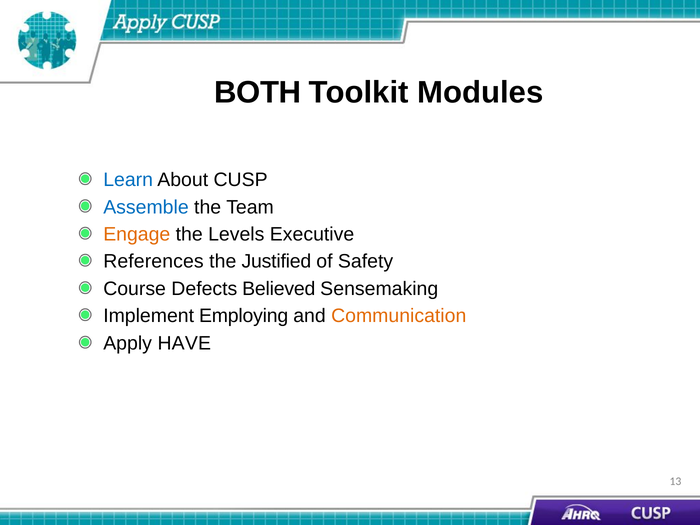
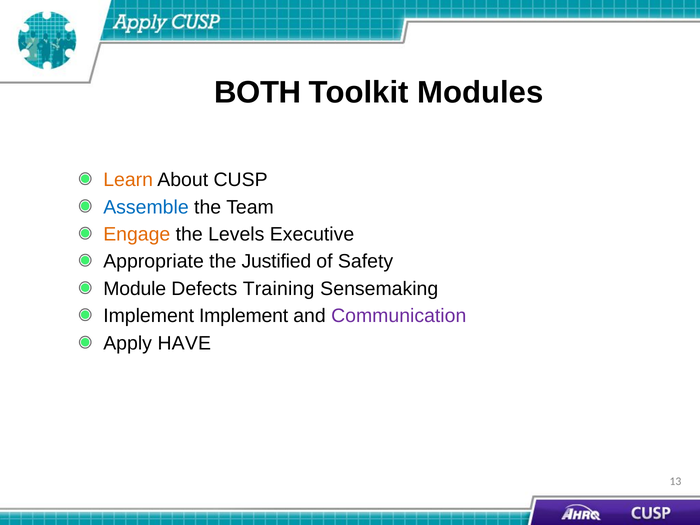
Learn colour: blue -> orange
References: References -> Appropriate
Course: Course -> Module
Believed: Believed -> Training
Implement Employing: Employing -> Implement
Communication colour: orange -> purple
